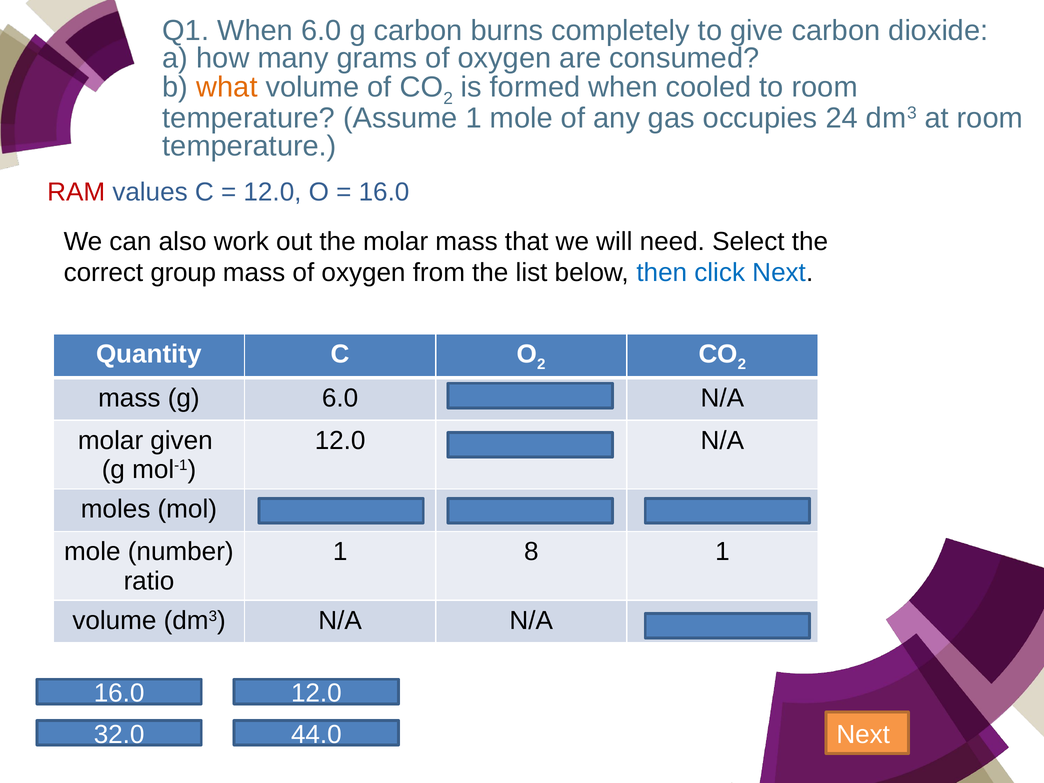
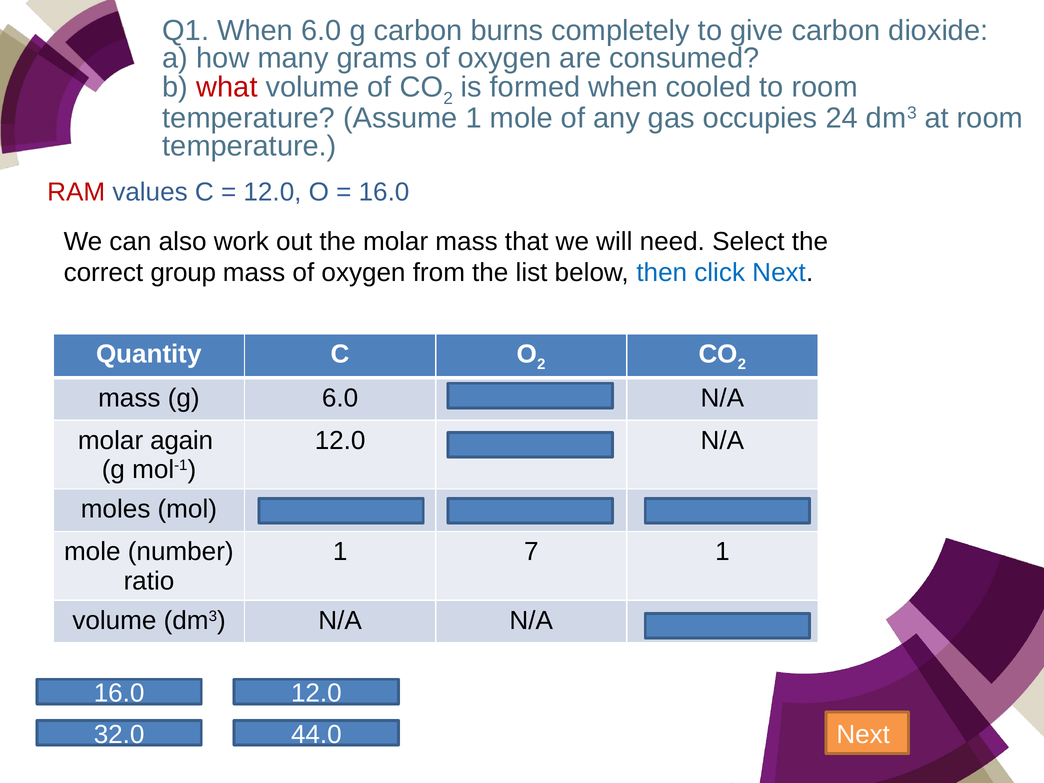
what colour: orange -> red
given: given -> again
8: 8 -> 7
